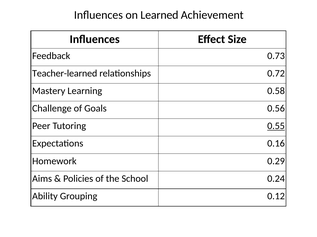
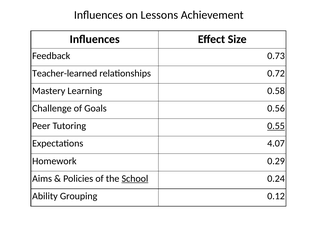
Learned: Learned -> Lessons
0.16: 0.16 -> 4.07
School underline: none -> present
